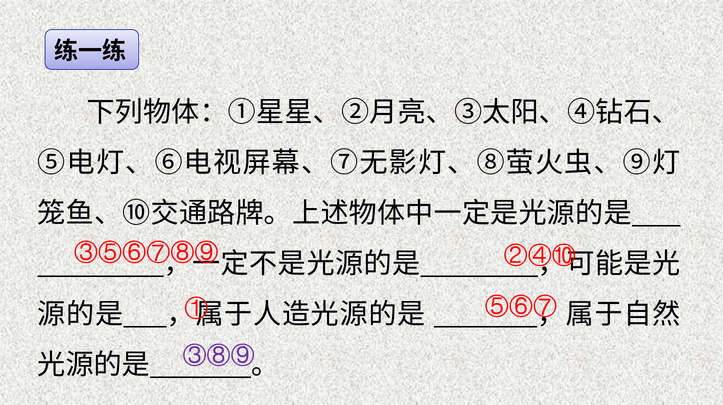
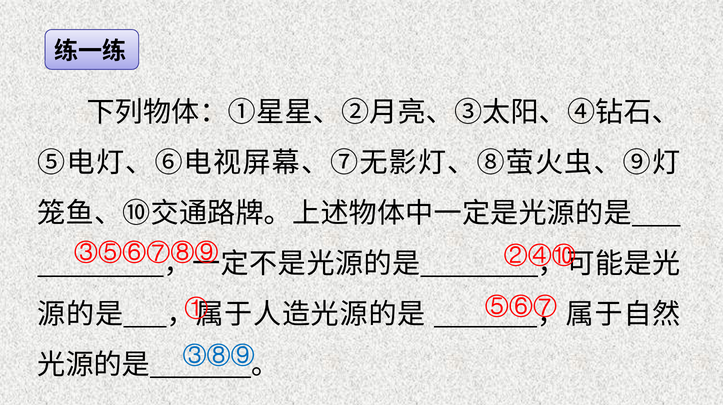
③⑧⑨ colour: purple -> blue
